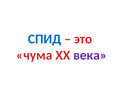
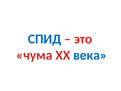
века colour: purple -> blue
